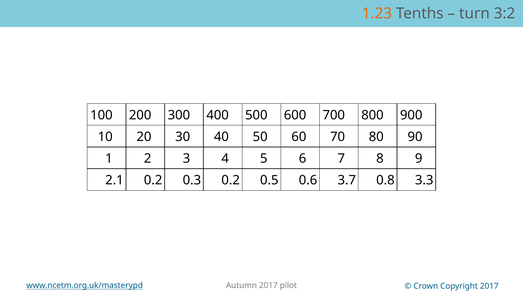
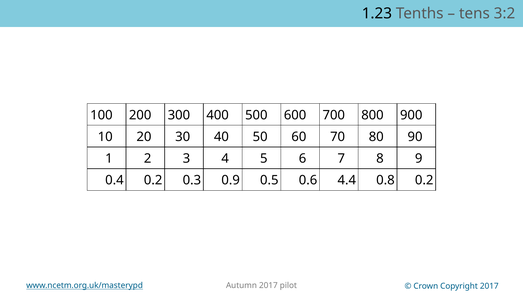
1.23 colour: orange -> black
turn: turn -> tens
2.1: 2.1 -> 0.4
0.3 0.2: 0.2 -> 0.9
3.7: 3.7 -> 4.4
0.8 3.3: 3.3 -> 0.2
